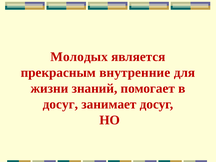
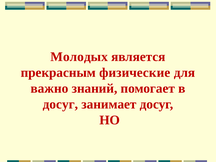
внутренние: внутренние -> физические
жизни: жизни -> важно
